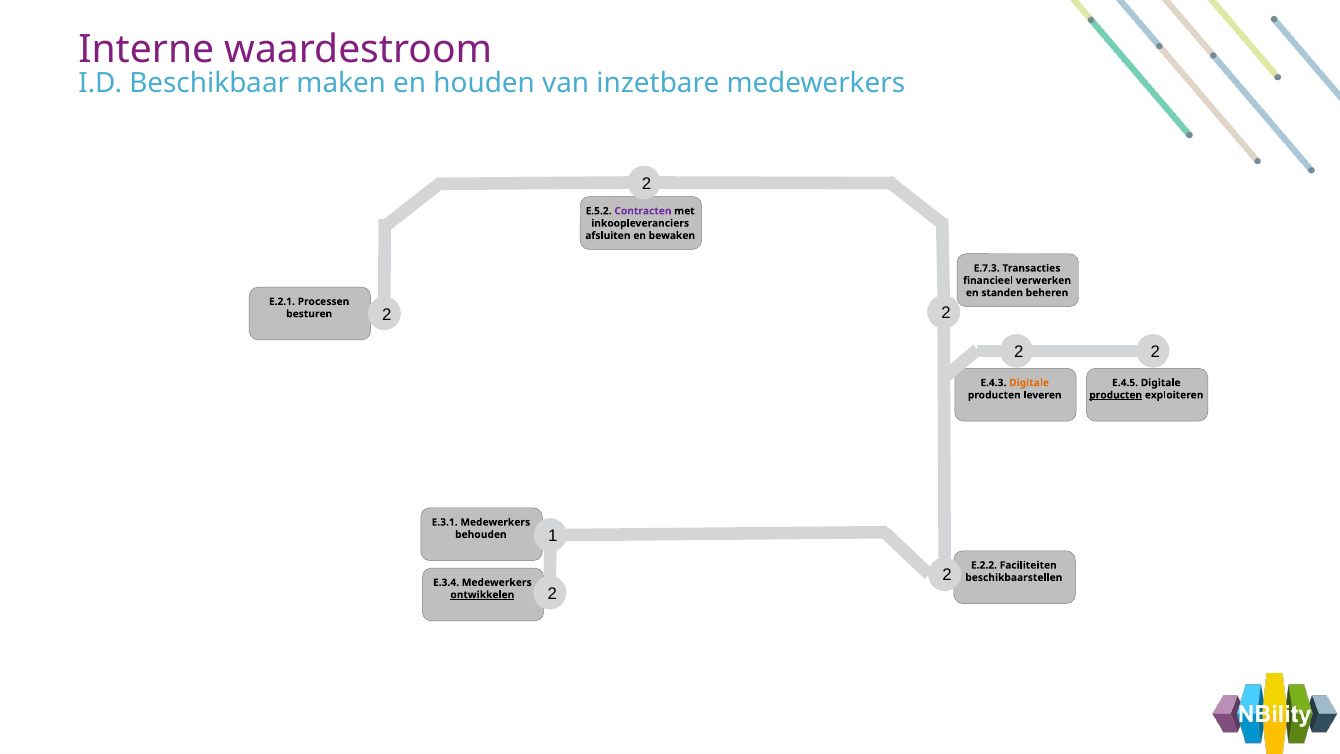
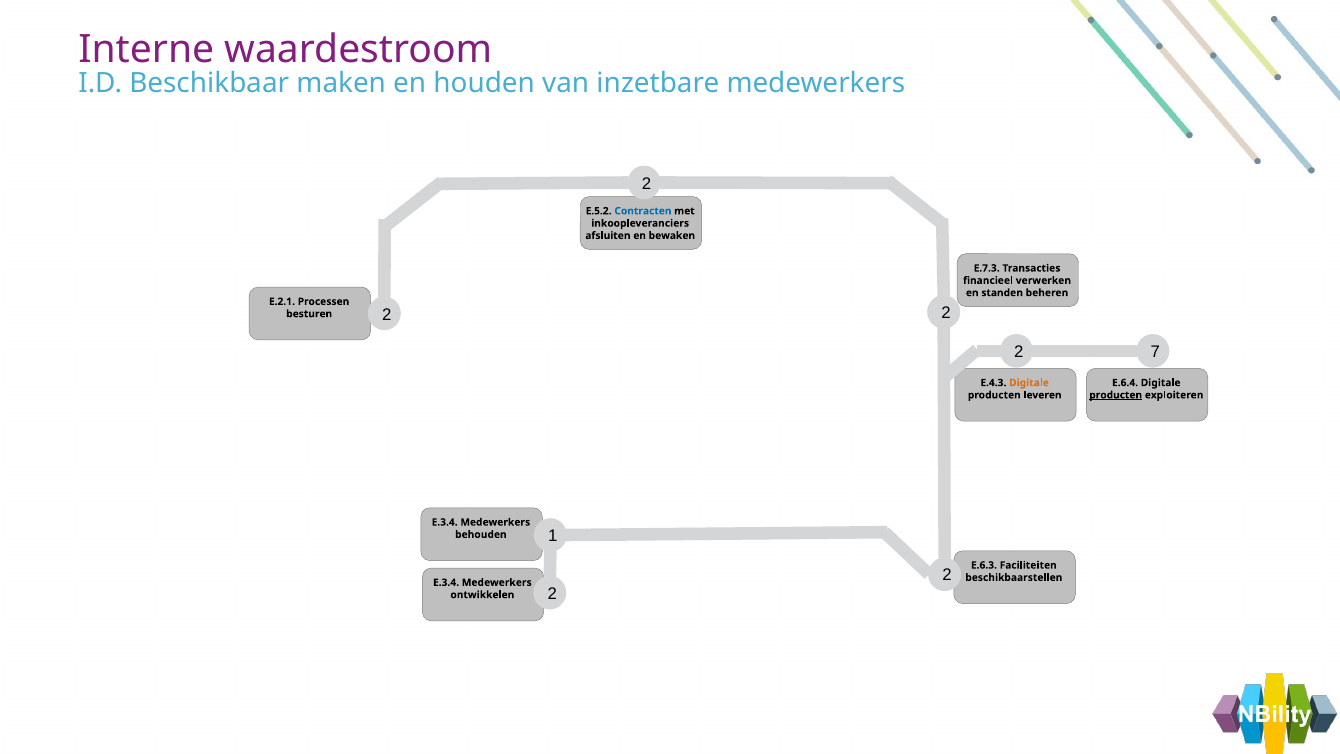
Contracten colour: purple -> blue
2 at (1155, 352): 2 -> 7
E.4.5: E.4.5 -> E.6.4
E.3.1 at (445, 522): E.3.1 -> E.3.4
E.2.2: E.2.2 -> E.6.3
ontwikkelen underline: present -> none
